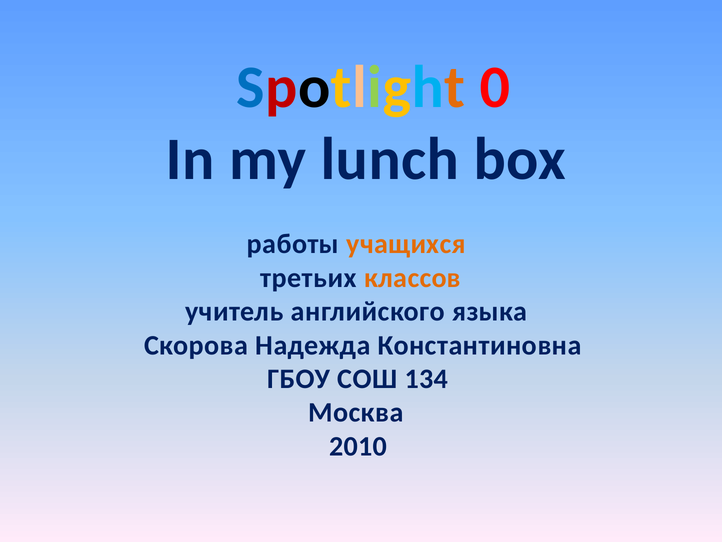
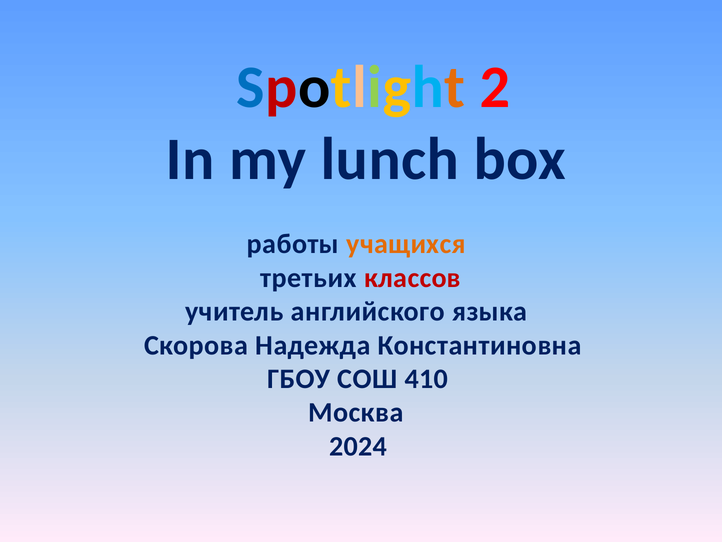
0: 0 -> 2
классов colour: orange -> red
134: 134 -> 410
2010: 2010 -> 2024
